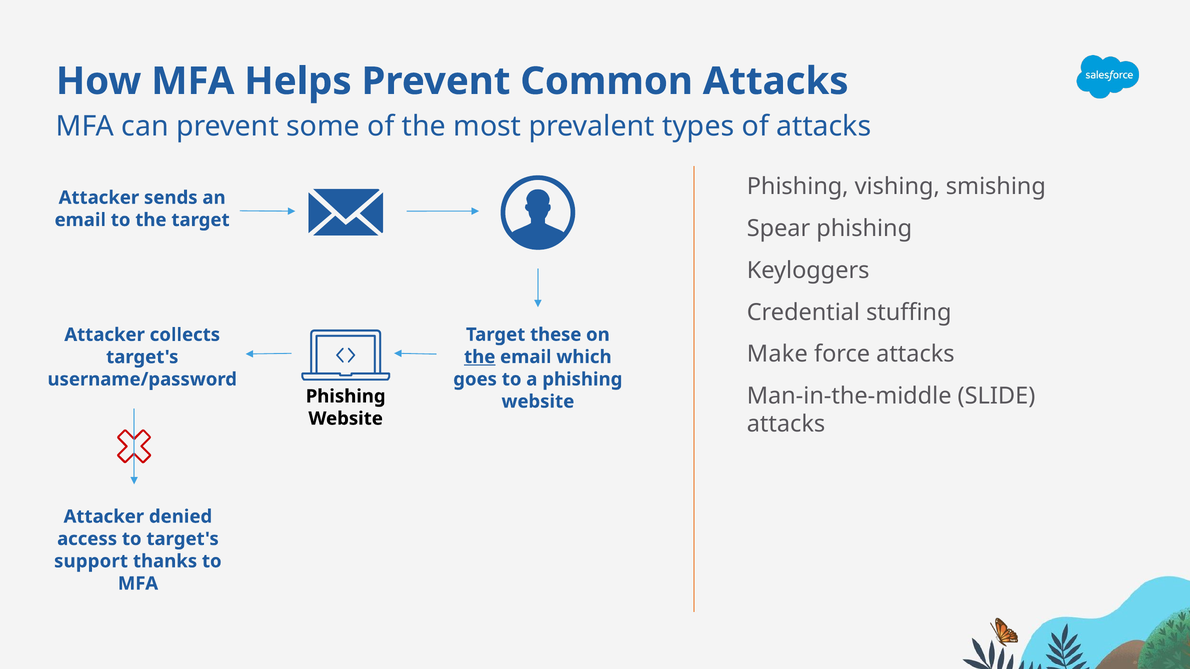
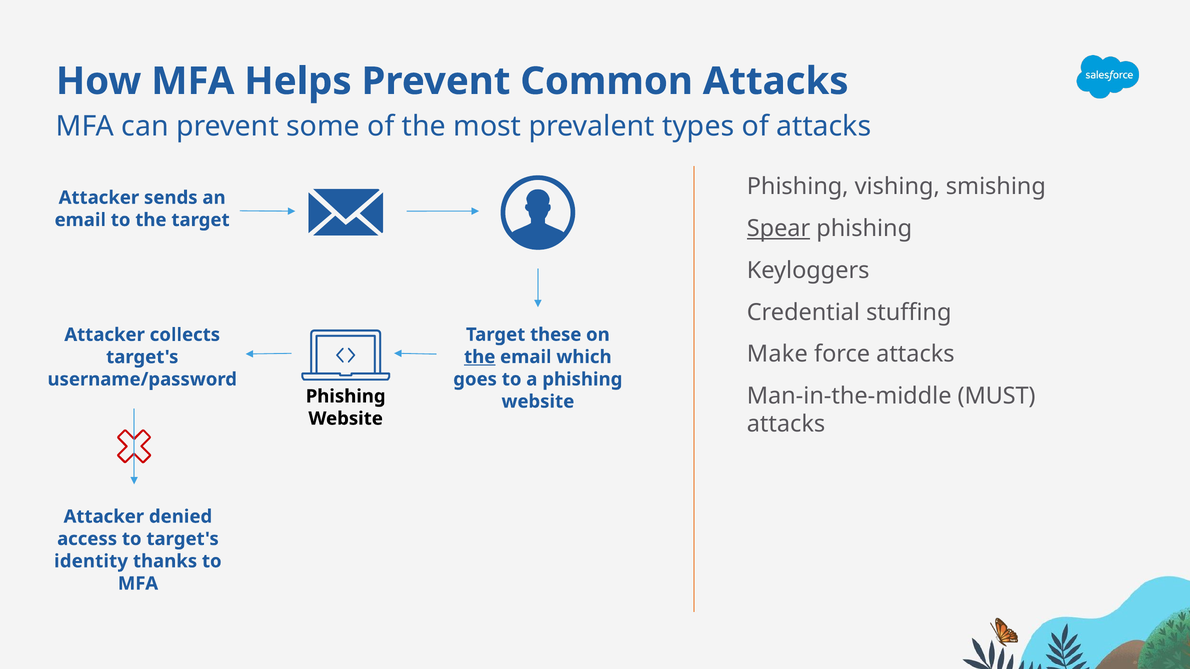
Spear underline: none -> present
SLIDE: SLIDE -> MUST
support: support -> identity
